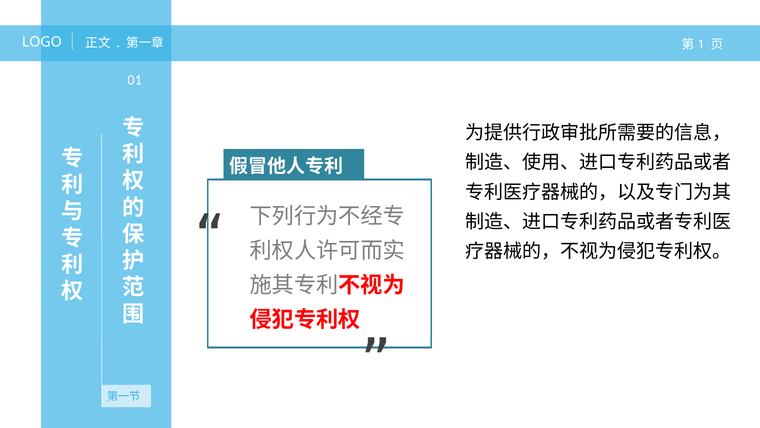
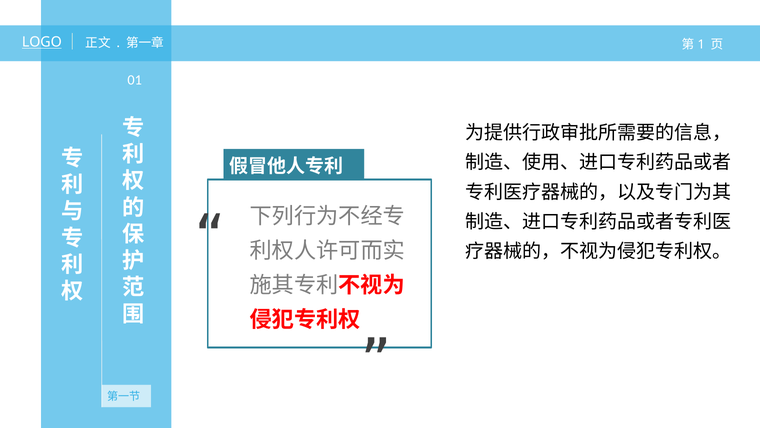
LOGO underline: none -> present
